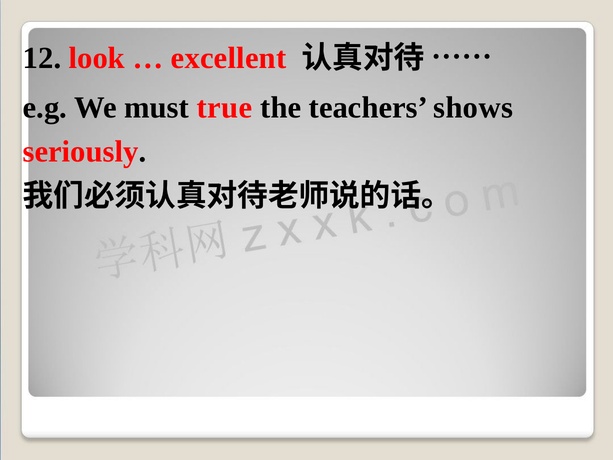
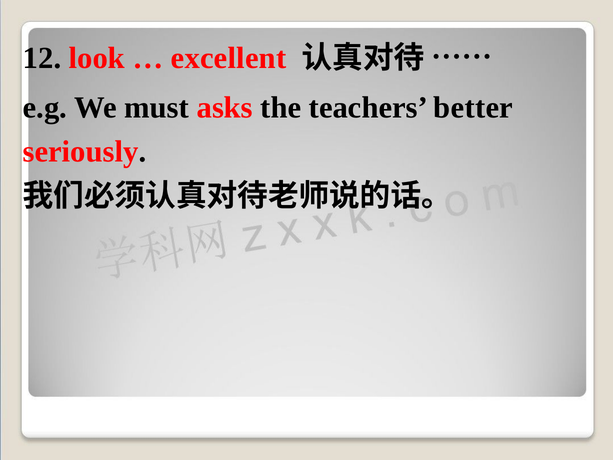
true: true -> asks
shows: shows -> better
